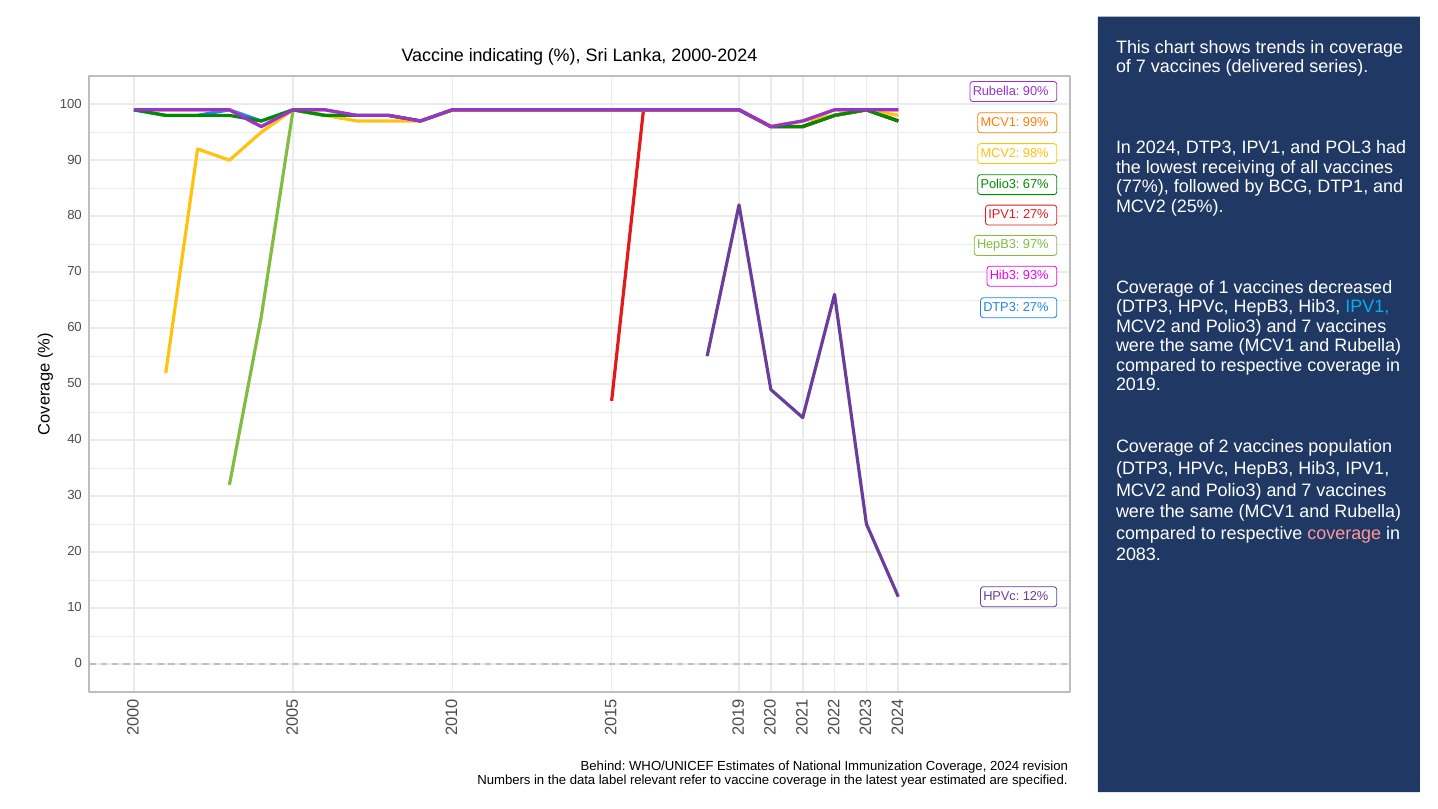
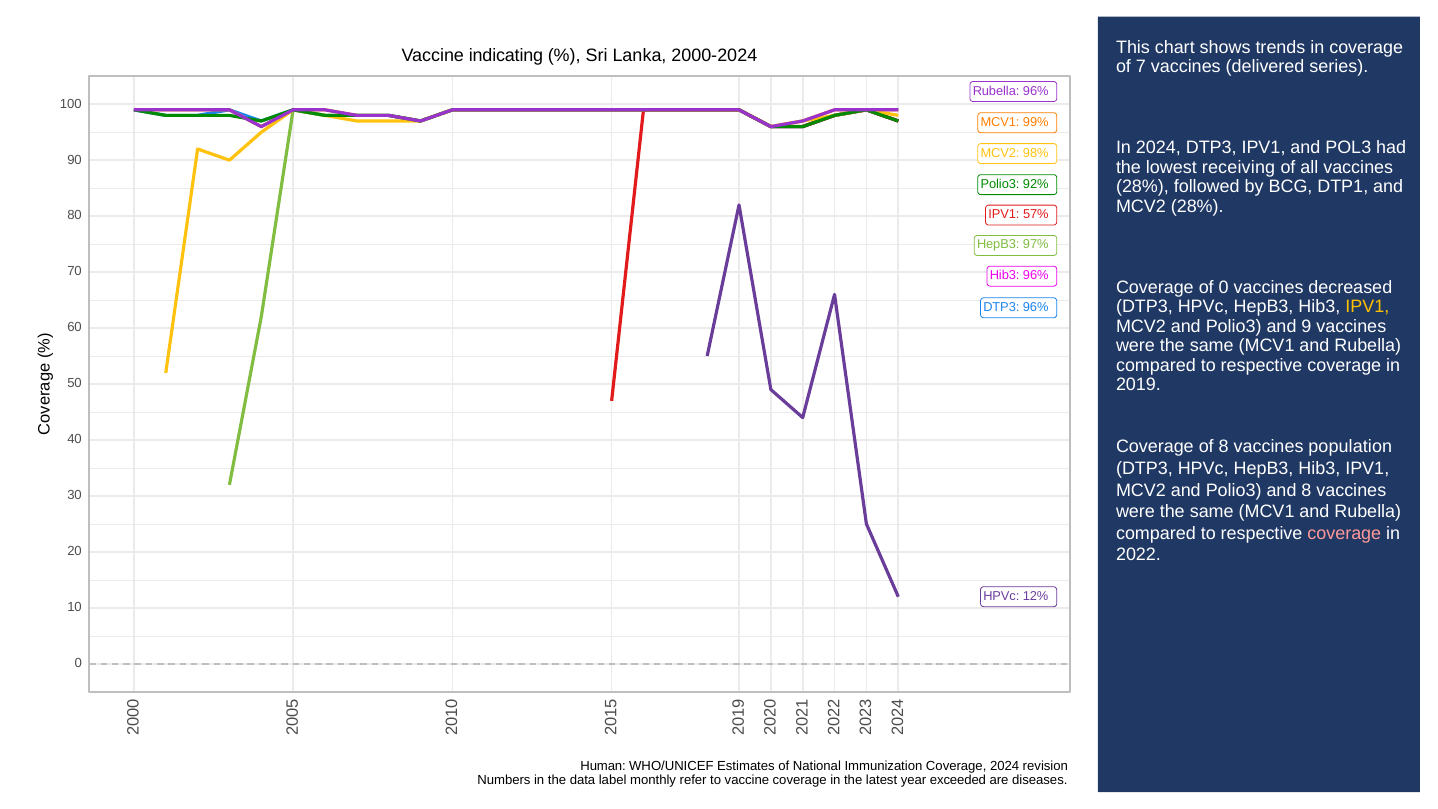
Rubella 90%: 90% -> 96%
67%: 67% -> 92%
77% at (1142, 187): 77% -> 28%
MCV2 25%: 25% -> 28%
IPV1 27%: 27% -> 57%
Hib3 93%: 93% -> 96%
of 1: 1 -> 0
IPV1 at (1367, 307) colour: light blue -> yellow
DTP3 27%: 27% -> 96%
7 at (1306, 326): 7 -> 9
of 2: 2 -> 8
7 at (1306, 490): 7 -> 8
2083: 2083 -> 2022
Behind: Behind -> Human
relevant: relevant -> monthly
estimated: estimated -> exceeded
specified: specified -> diseases
